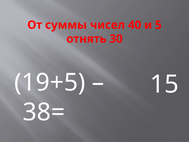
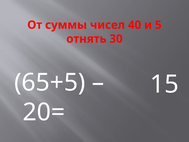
19+5: 19+5 -> 65+5
38=: 38= -> 20=
